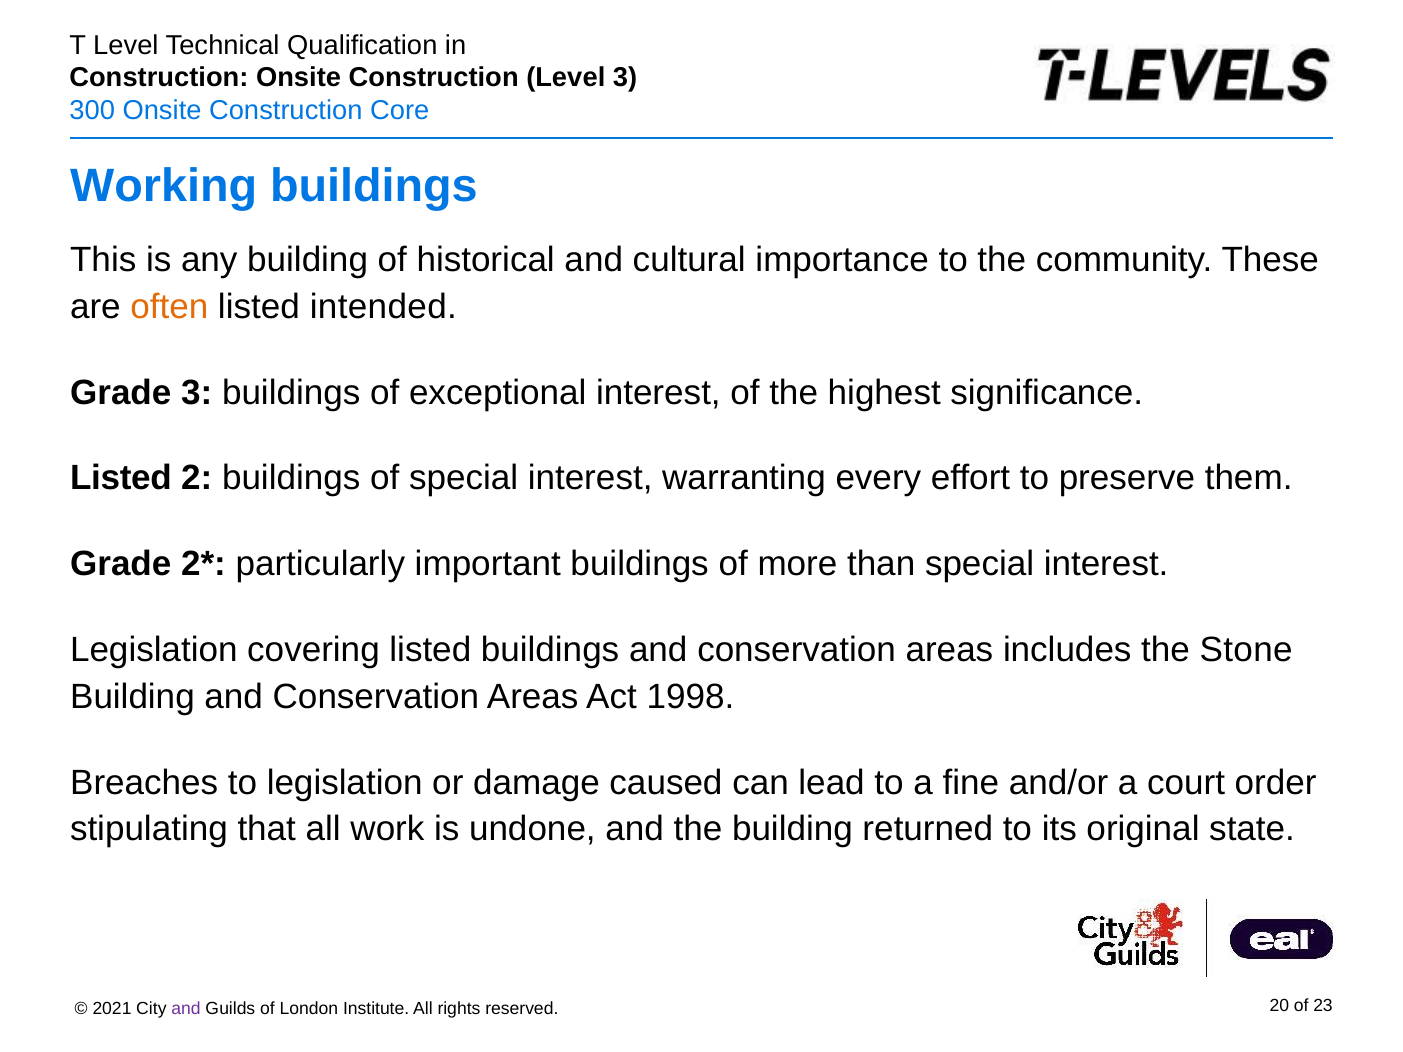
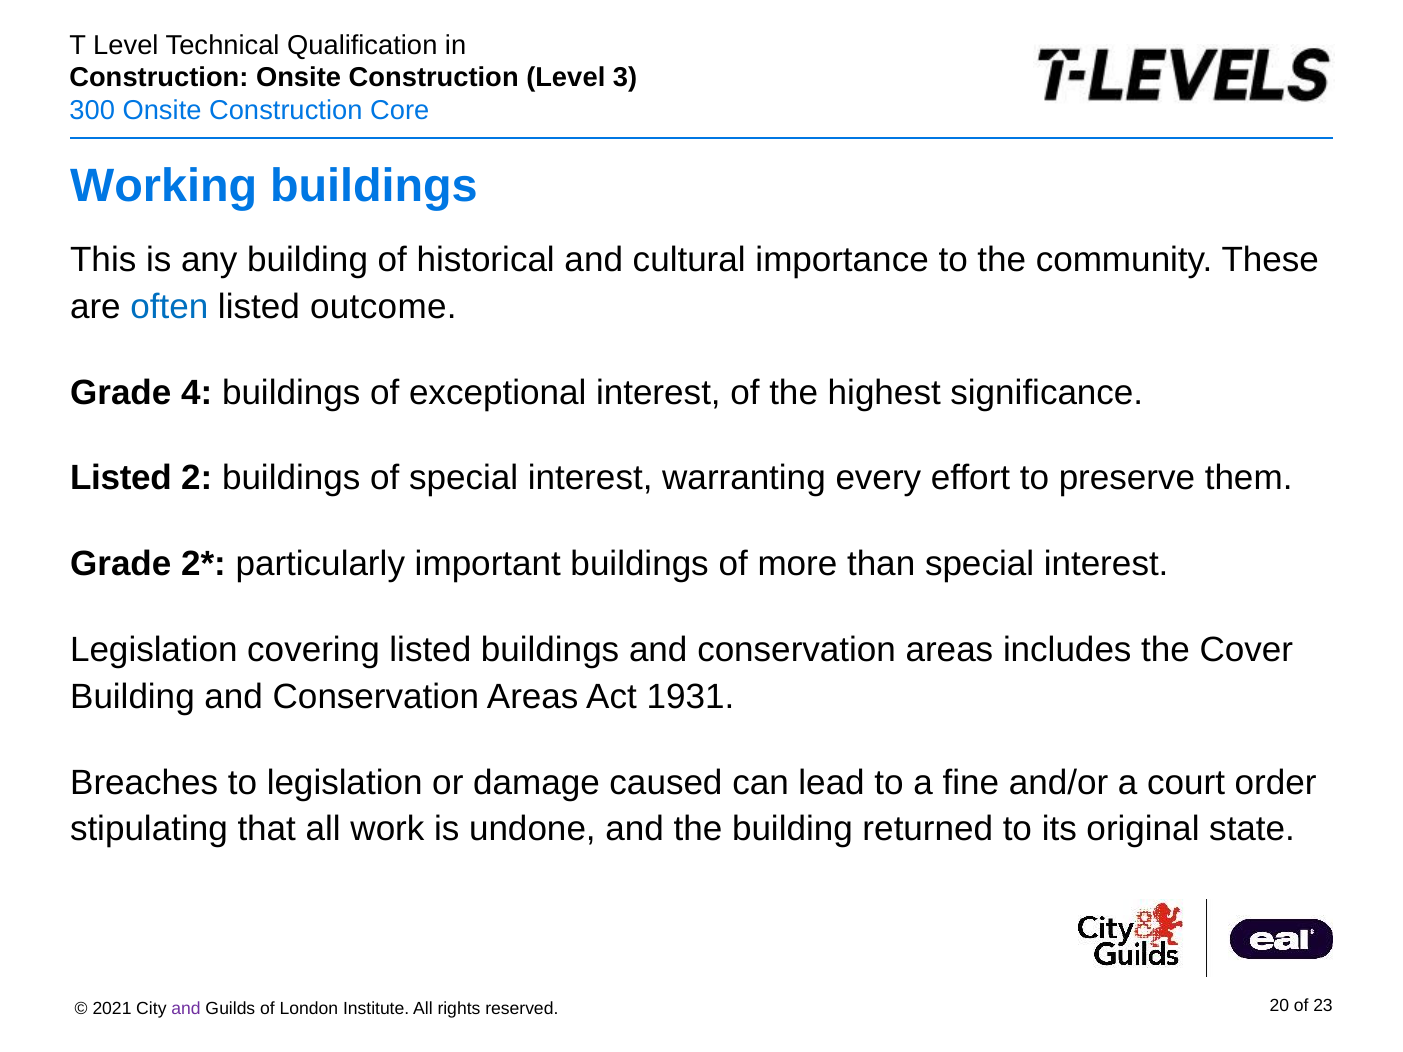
often colour: orange -> blue
intended: intended -> outcome
Grade 3: 3 -> 4
Stone: Stone -> Cover
1998: 1998 -> 1931
